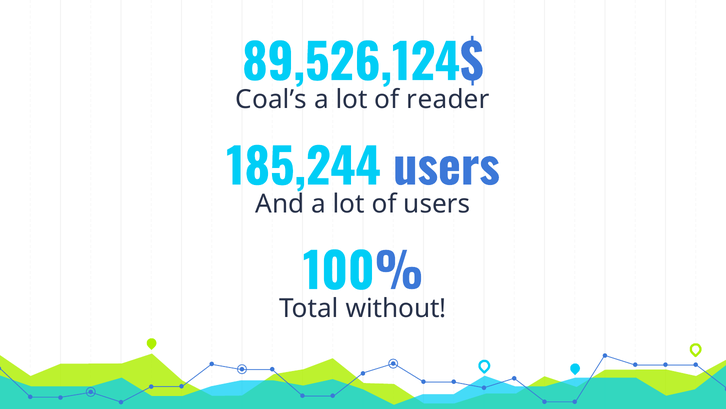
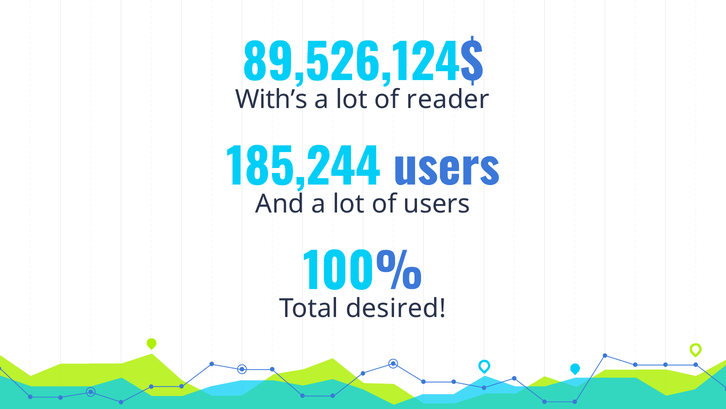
Coal’s: Coal’s -> With’s
without: without -> desired
